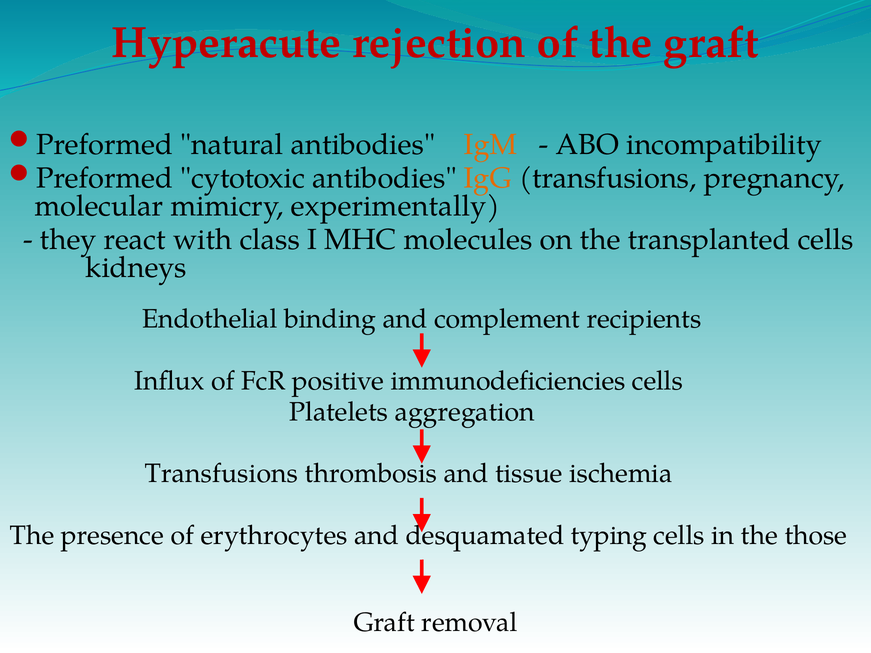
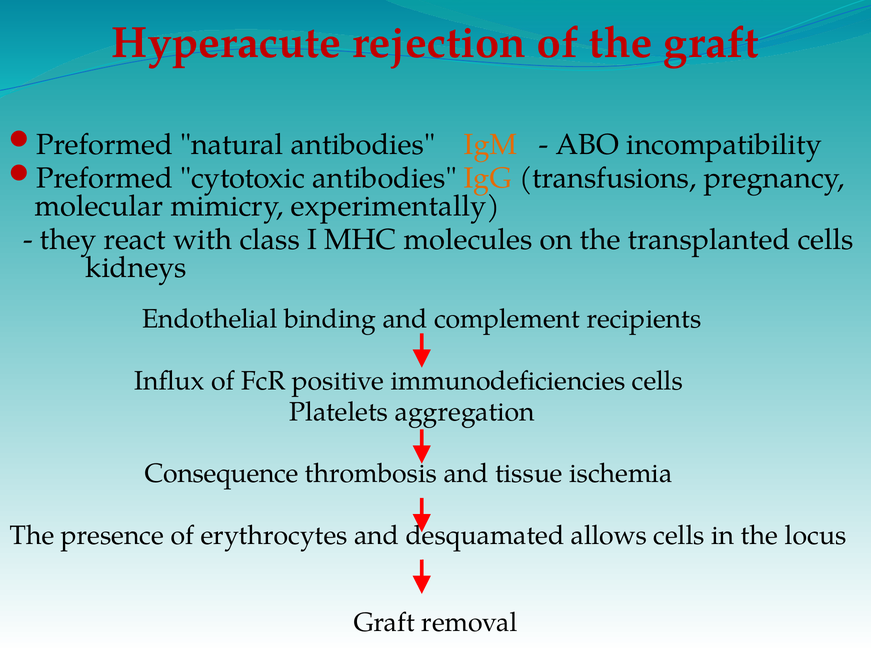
Transfusions at (222, 474): Transfusions -> Consequence
typing: typing -> allows
those: those -> locus
